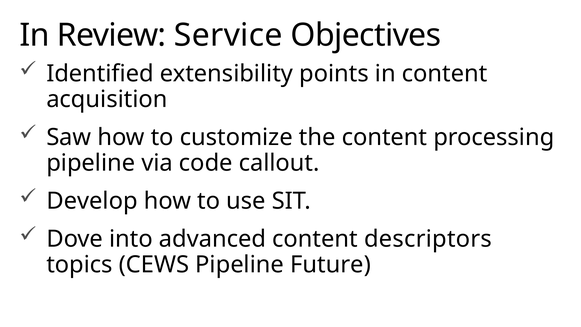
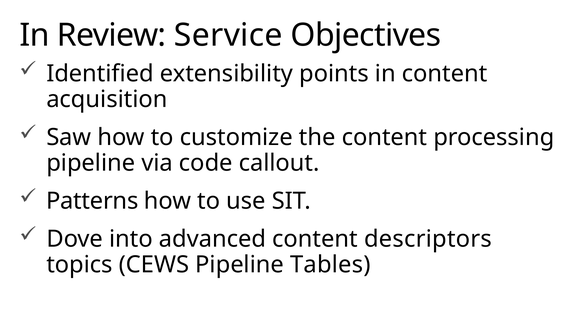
Develop: Develop -> Patterns
Future: Future -> Tables
